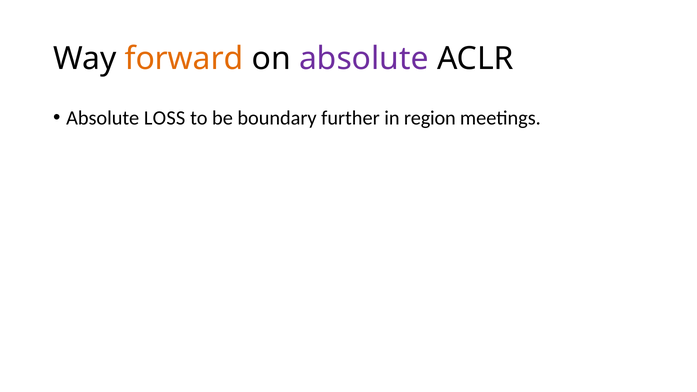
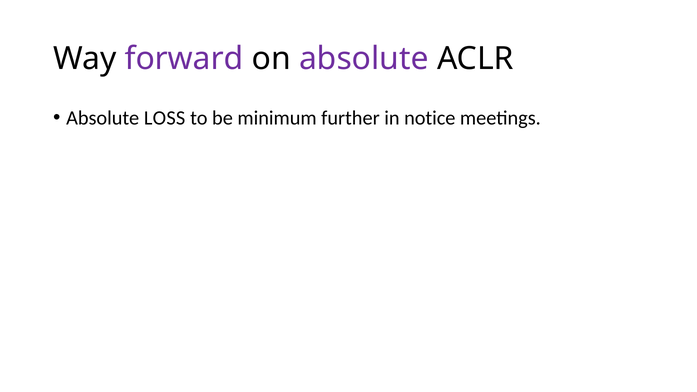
forward colour: orange -> purple
boundary: boundary -> minimum
region: region -> notice
